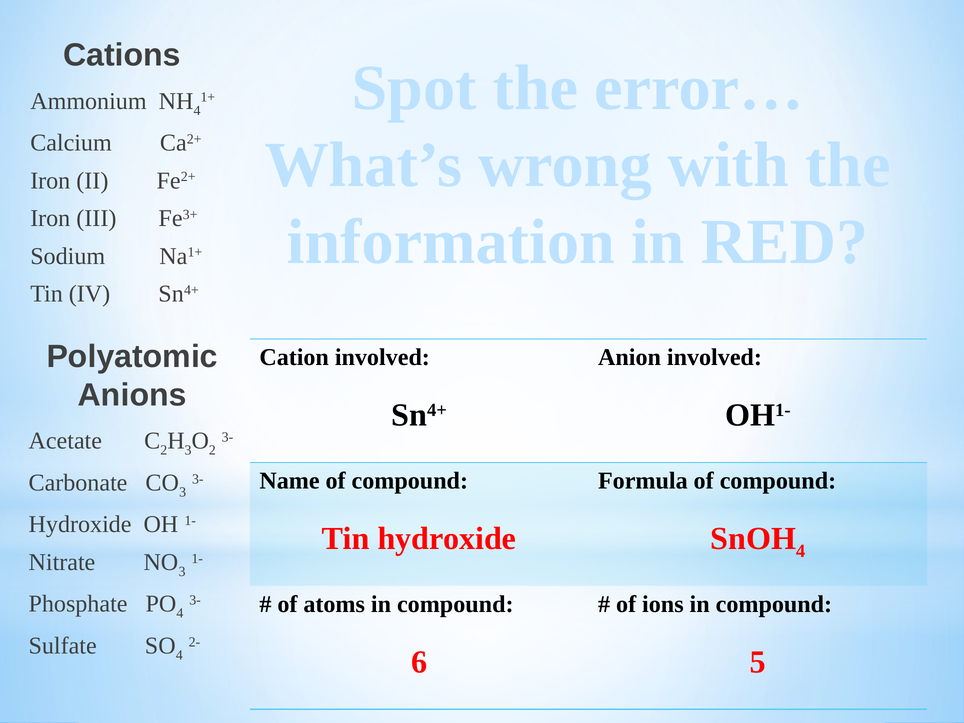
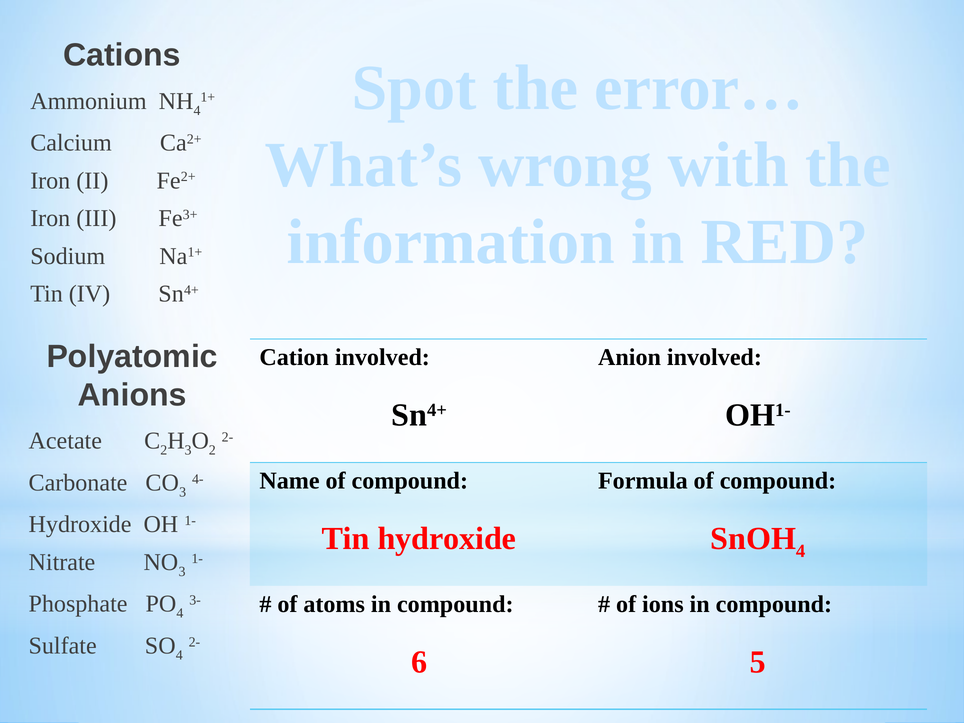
3- at (228, 437): 3- -> 2-
3- at (198, 479): 3- -> 4-
